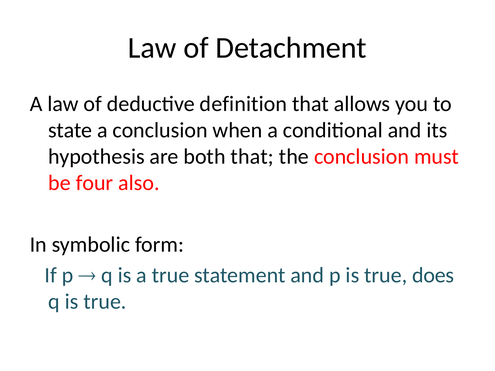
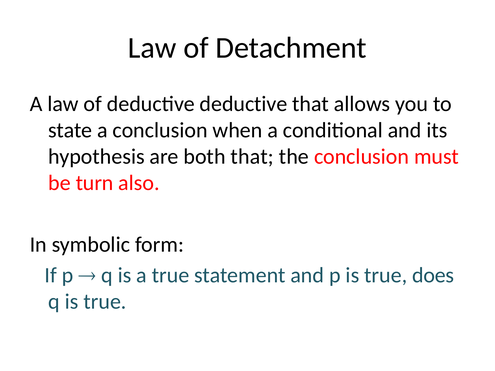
deductive definition: definition -> deductive
four: four -> turn
